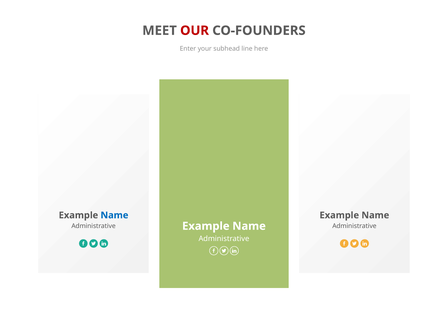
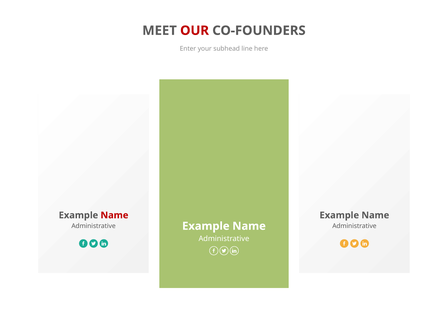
Name at (114, 215) colour: blue -> red
